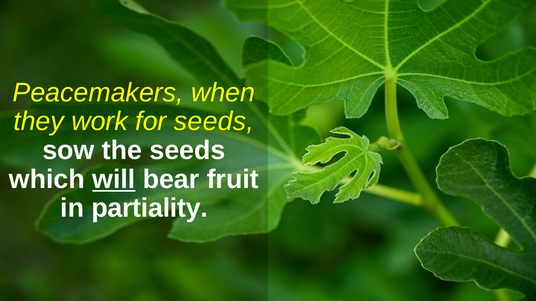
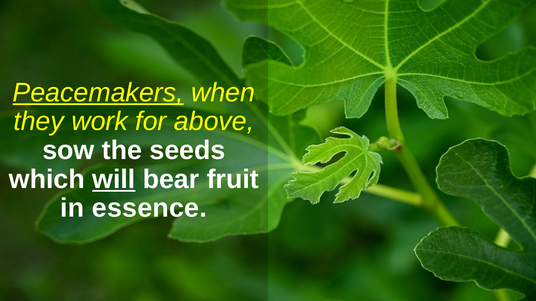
Peacemakers underline: none -> present
for seeds: seeds -> above
partiality: partiality -> essence
